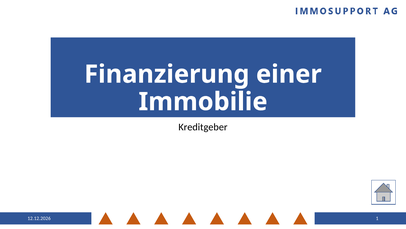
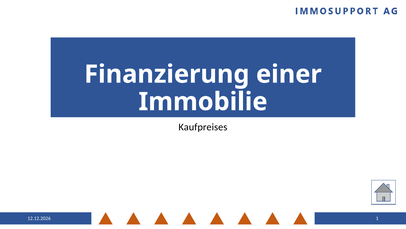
Kreditgeber: Kreditgeber -> Kaufpreises
